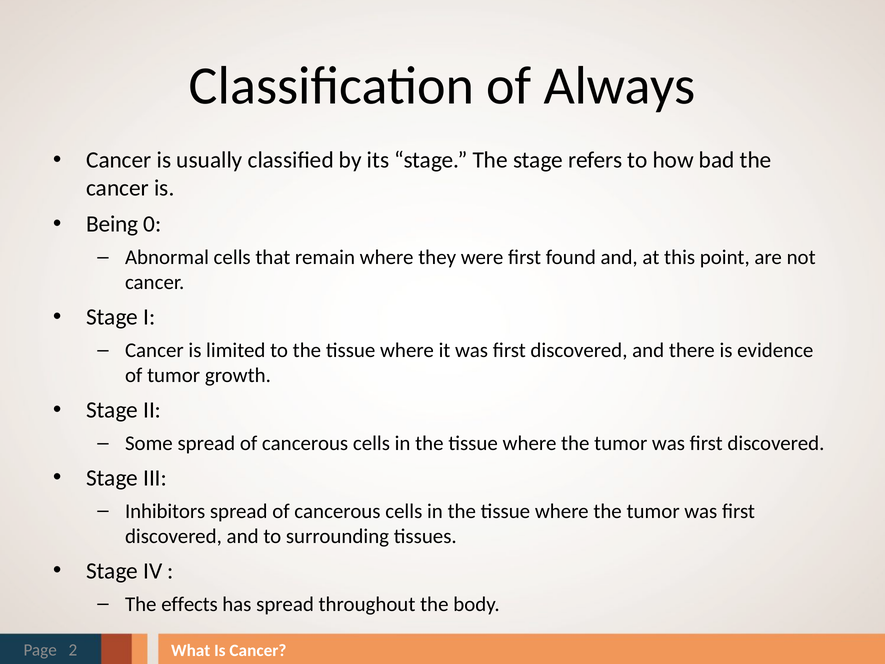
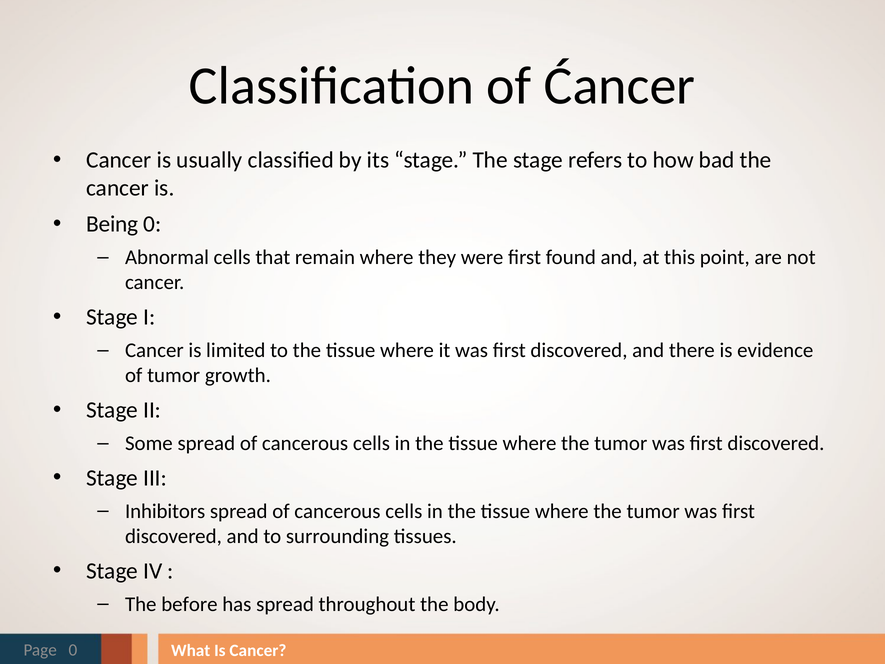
Always: Always -> Ćancer
effects: effects -> before
Page 2: 2 -> 0
